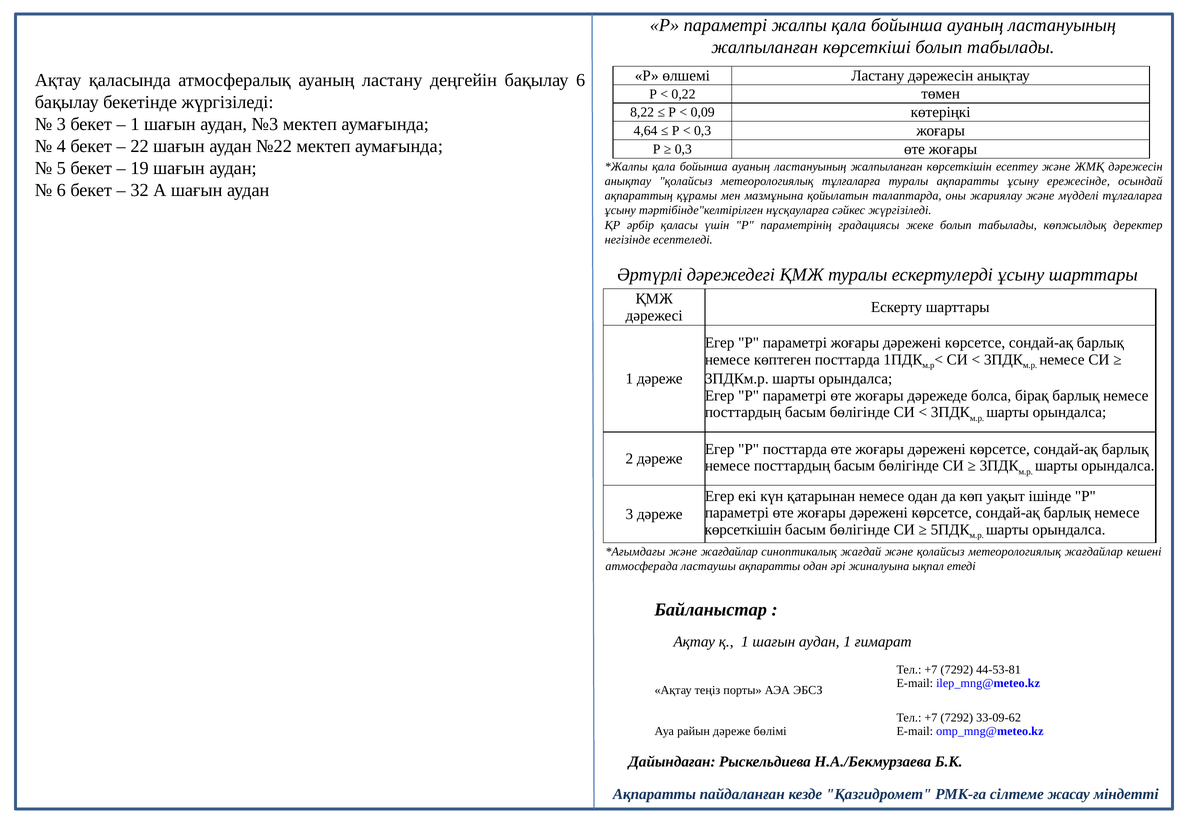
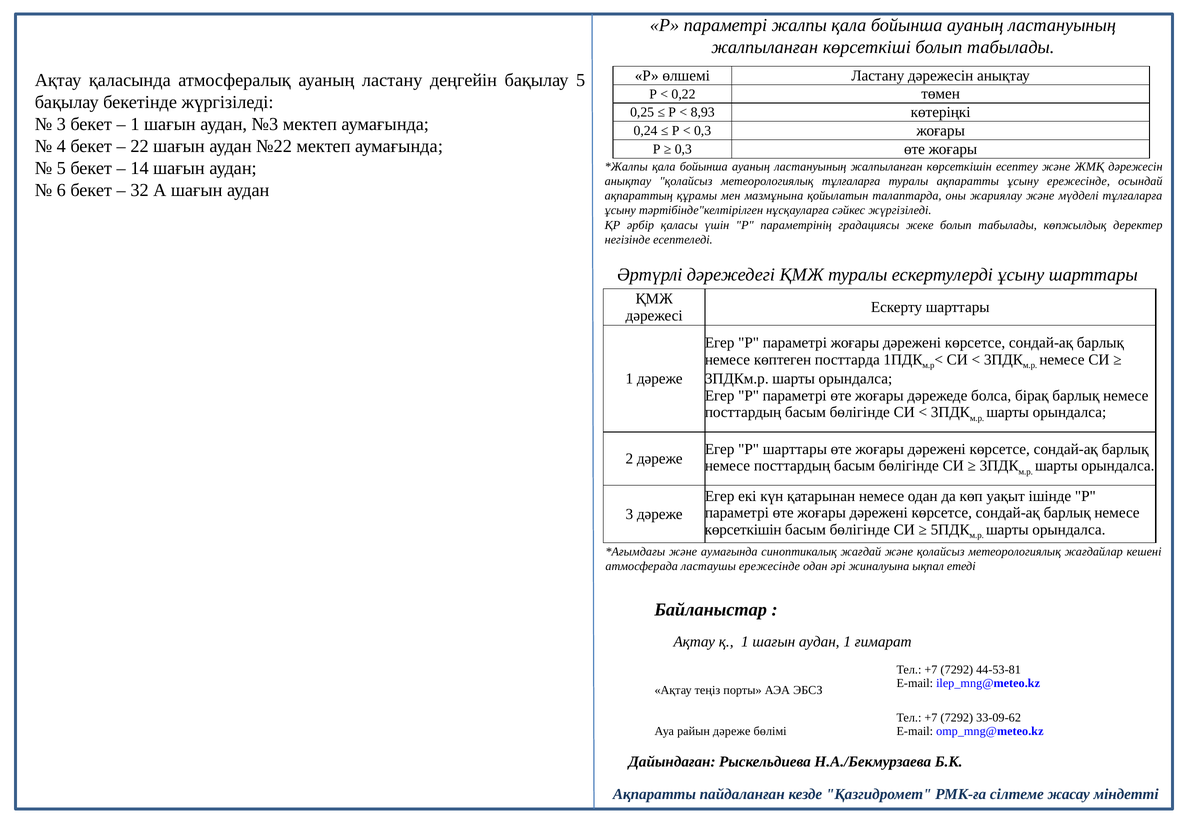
бақылау 6: 6 -> 5
8,22: 8,22 -> 0,25
0,09: 0,09 -> 8,93
4,64: 4,64 -> 0,24
19: 19 -> 14
Р посттарда: посттарда -> шарттары
және жағдайлар: жағдайлар -> аумағында
ластаушы ақпаратты: ақпаратты -> ережесінде
